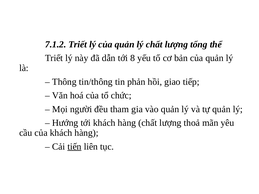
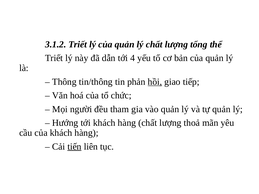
7.1.2: 7.1.2 -> 3.1.2
8: 8 -> 4
hồi underline: none -> present
